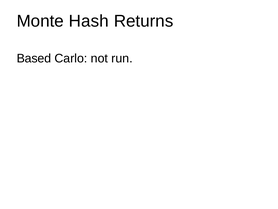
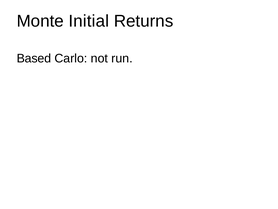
Hash: Hash -> Initial
